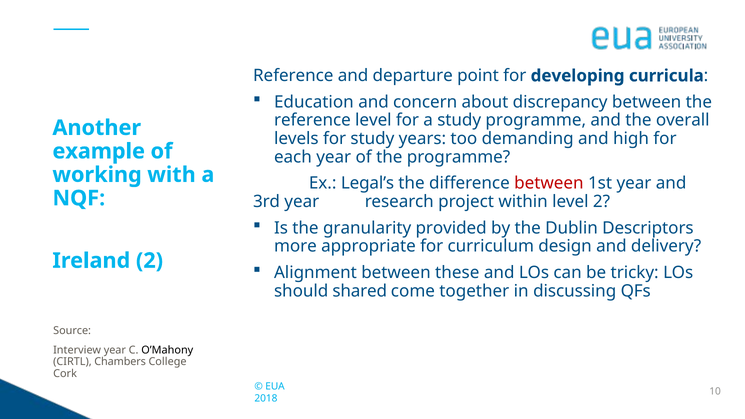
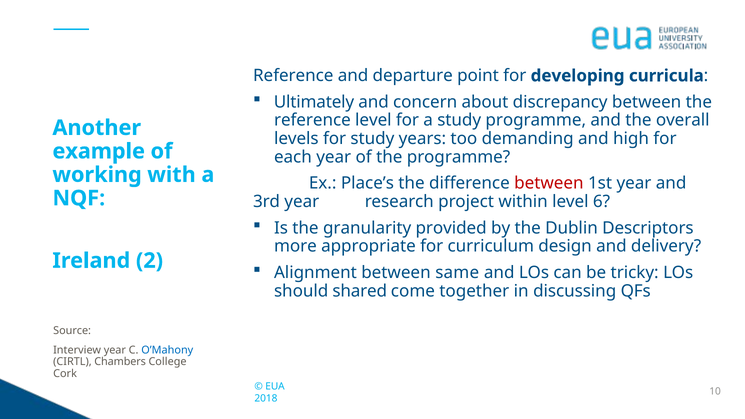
Education: Education -> Ultimately
Legal’s: Legal’s -> Place’s
level 2: 2 -> 6
these: these -> same
O’Mahony colour: black -> blue
